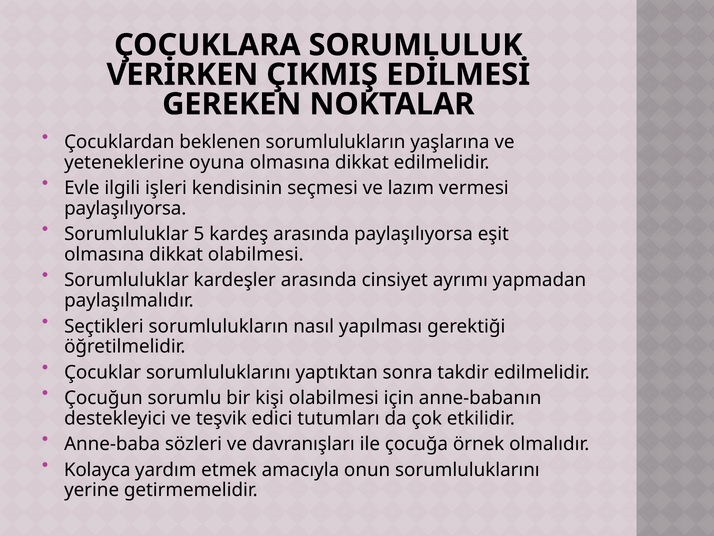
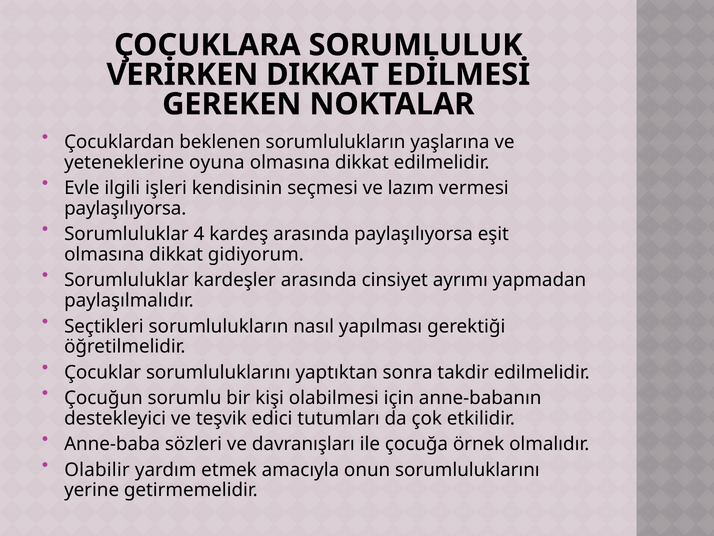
VERİRKEN ÇIKMIŞ: ÇIKMIŞ -> DIKKAT
5: 5 -> 4
dikkat olabilmesi: olabilmesi -> gidiyorum
Kolayca: Kolayca -> Olabilir
